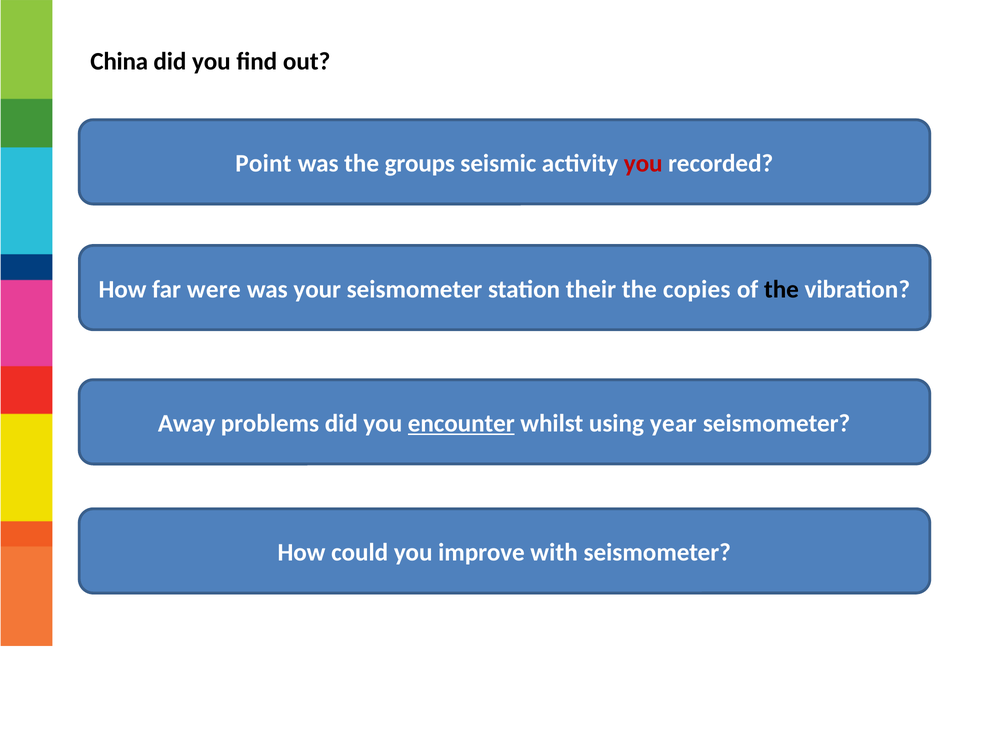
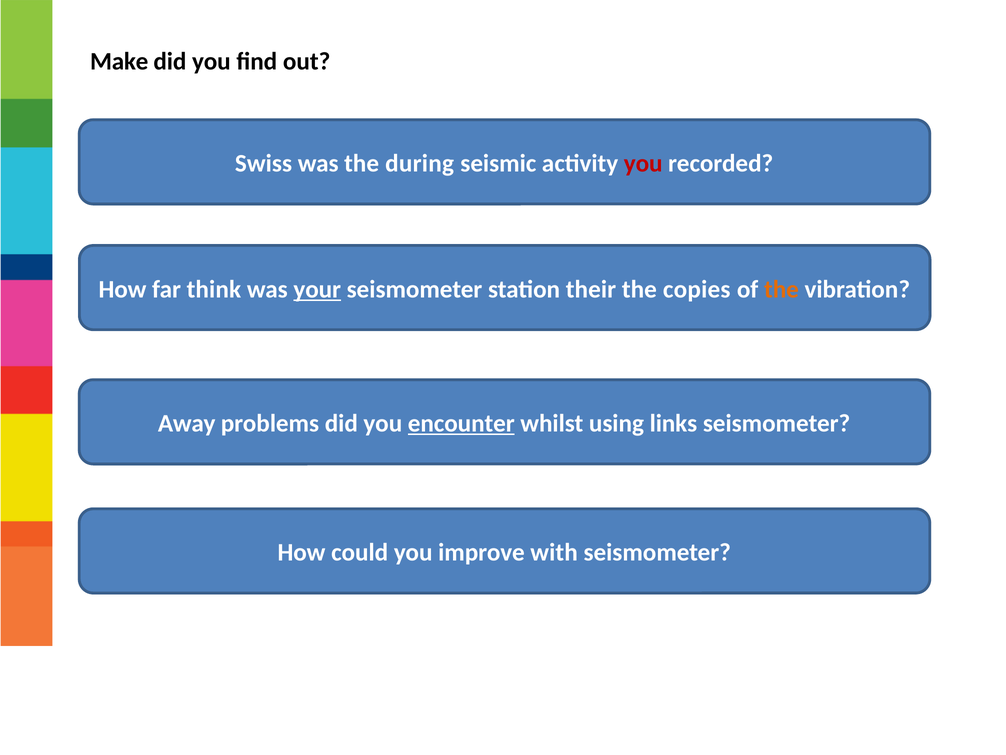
China: China -> Make
Point: Point -> Swiss
groups: groups -> during
were: were -> think
your underline: none -> present
the at (781, 289) colour: black -> orange
year: year -> links
